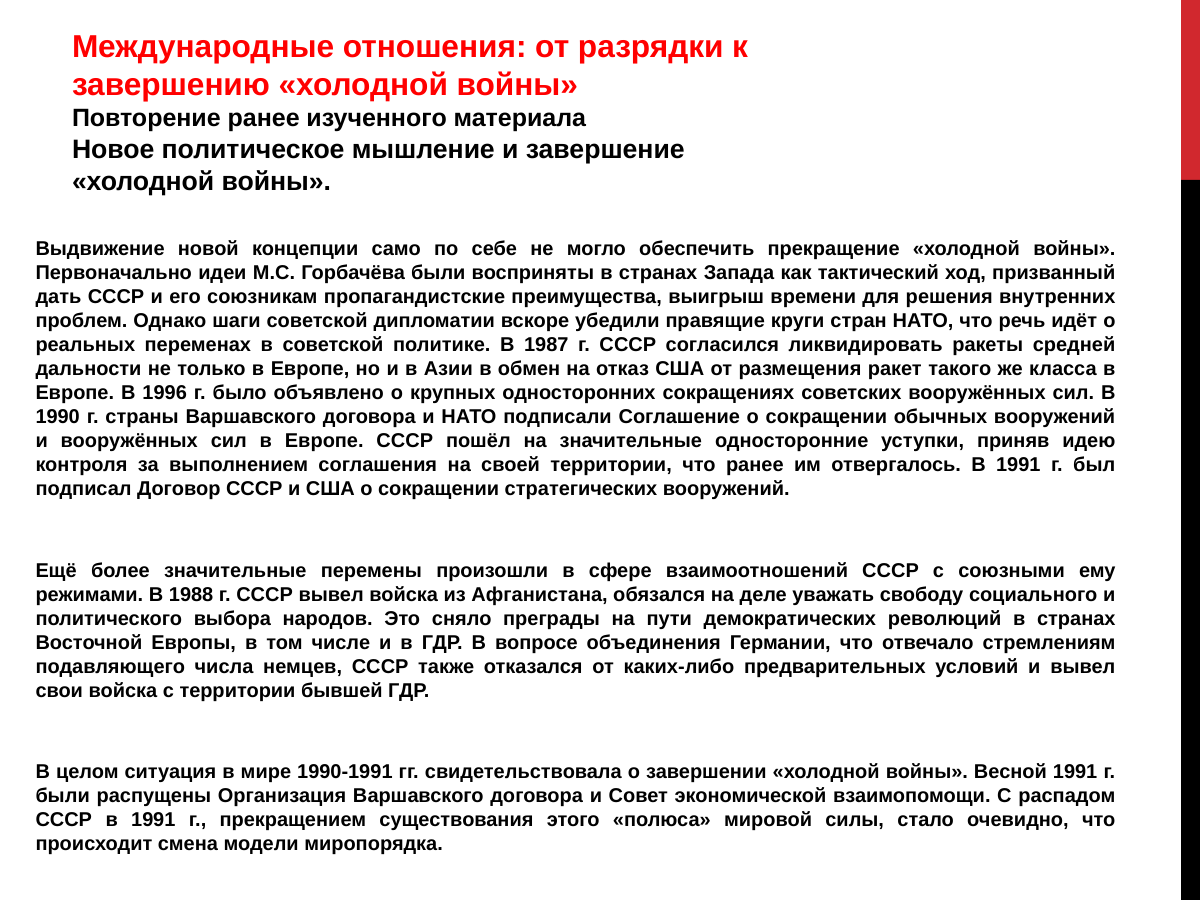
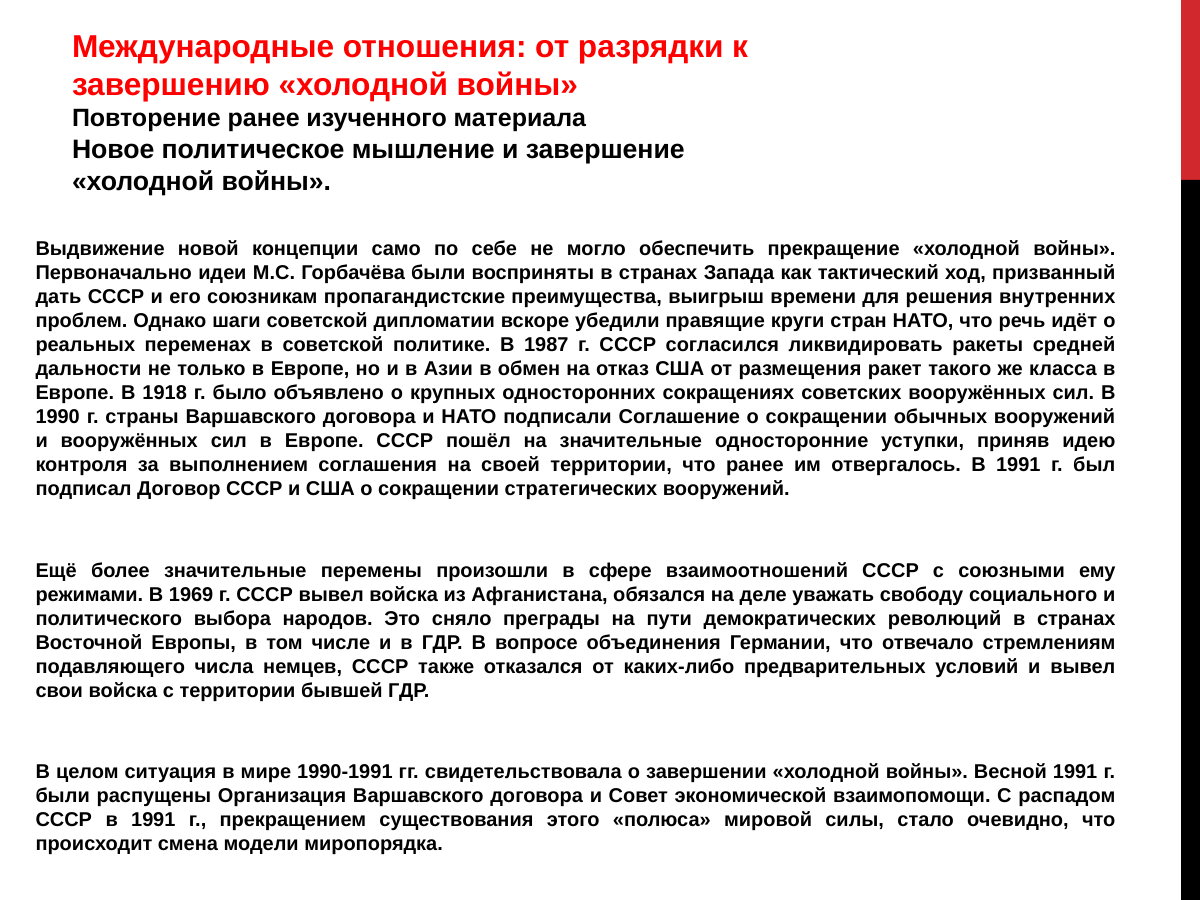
1996: 1996 -> 1918
1988: 1988 -> 1969
